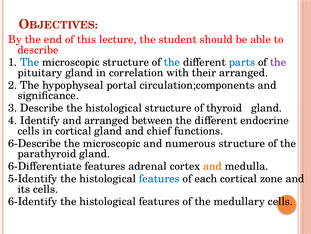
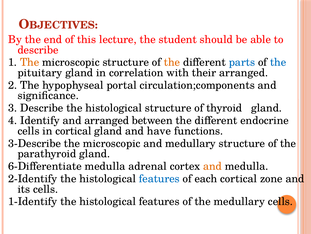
The at (30, 62) colour: blue -> orange
the at (172, 62) colour: blue -> orange
the at (278, 62) colour: purple -> blue
chief: chief -> have
6-Describe: 6-Describe -> 3-Describe
and numerous: numerous -> medullary
6-Differentiate features: features -> medulla
5-Identify: 5-Identify -> 2-Identify
6-Identify: 6-Identify -> 1-Identify
